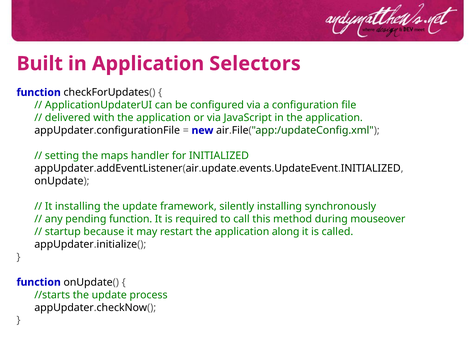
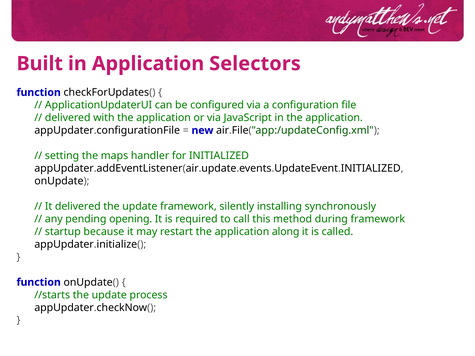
It installing: installing -> delivered
pending function: function -> opening
during mouseover: mouseover -> framework
